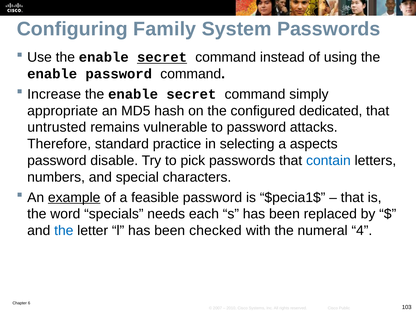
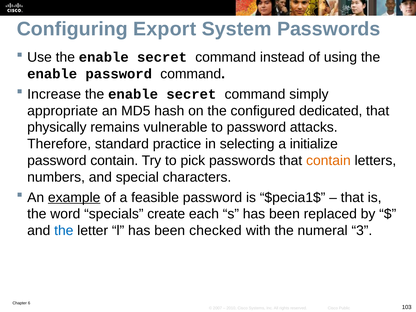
Family: Family -> Export
secret at (162, 57) underline: present -> none
untrusted: untrusted -> physically
aspects: aspects -> initialize
password disable: disable -> contain
contain at (328, 161) colour: blue -> orange
needs: needs -> create
4: 4 -> 3
